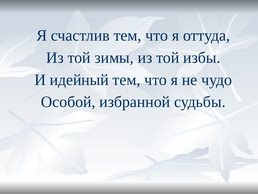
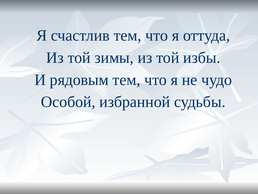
идейный: идейный -> рядовым
